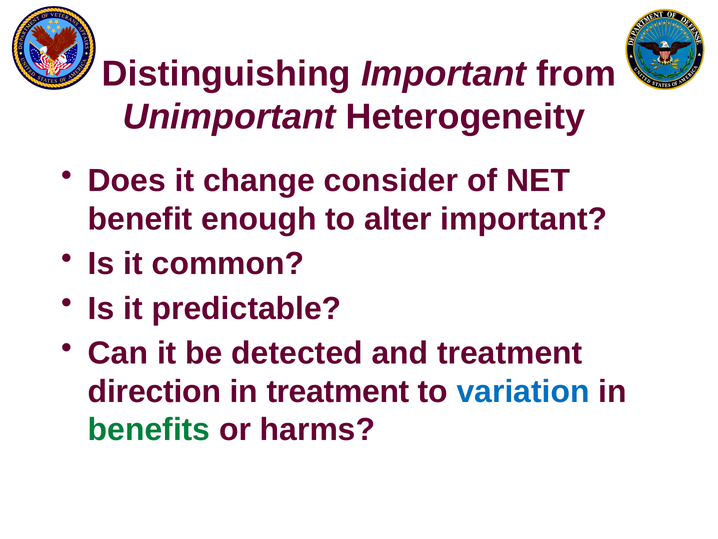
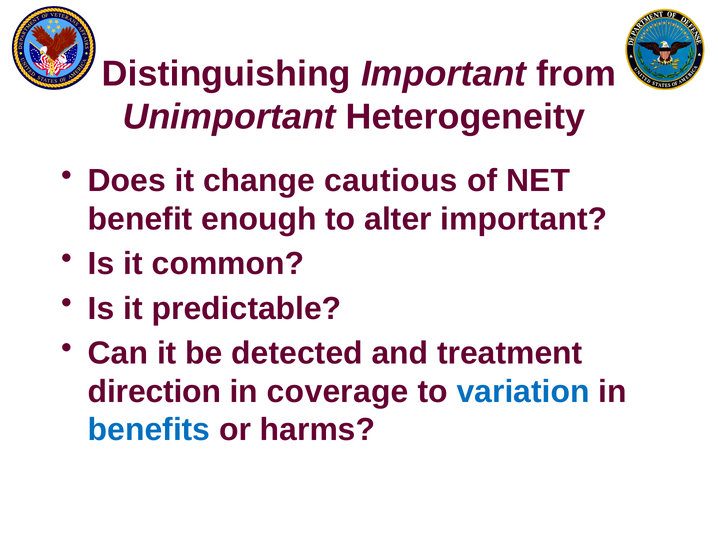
consider: consider -> cautious
in treatment: treatment -> coverage
benefits colour: green -> blue
